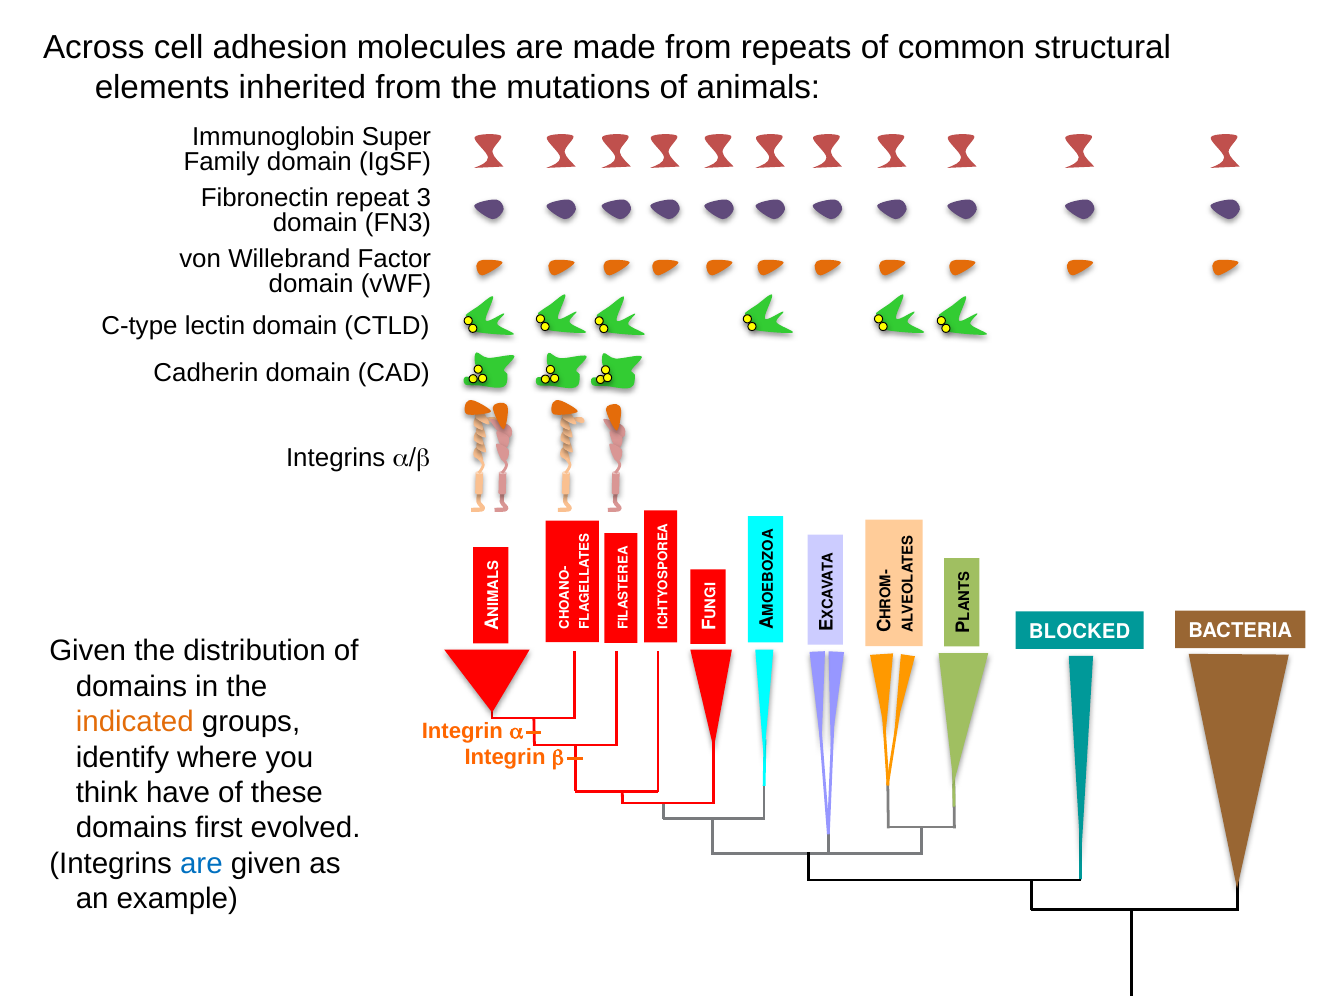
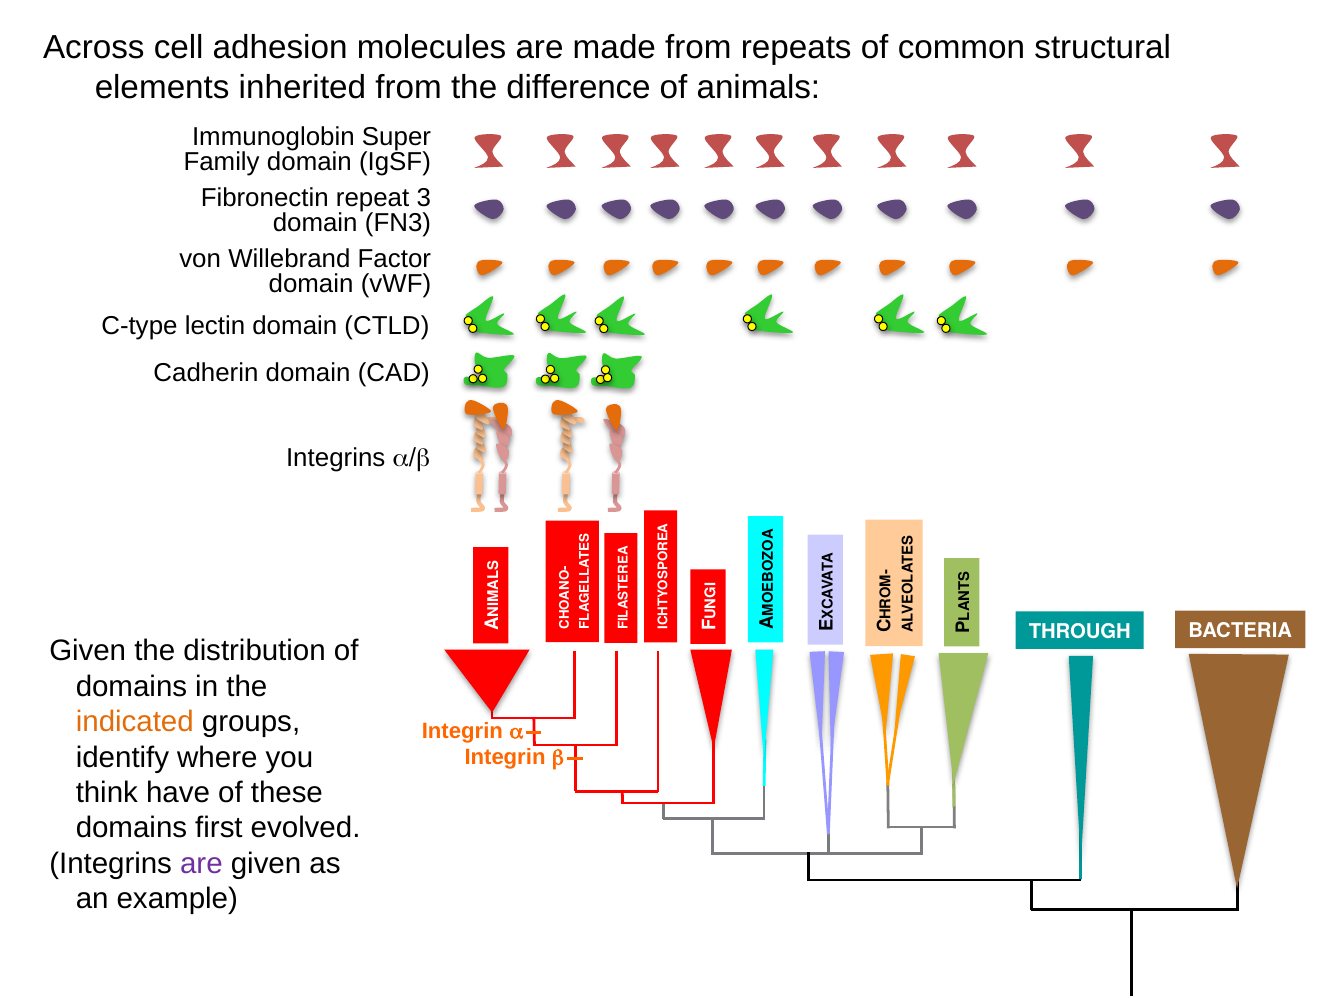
mutations: mutations -> difference
BLOCKED: BLOCKED -> THROUGH
are at (201, 863) colour: blue -> purple
